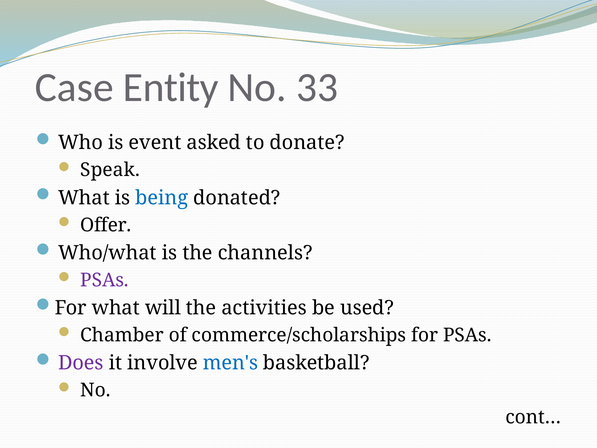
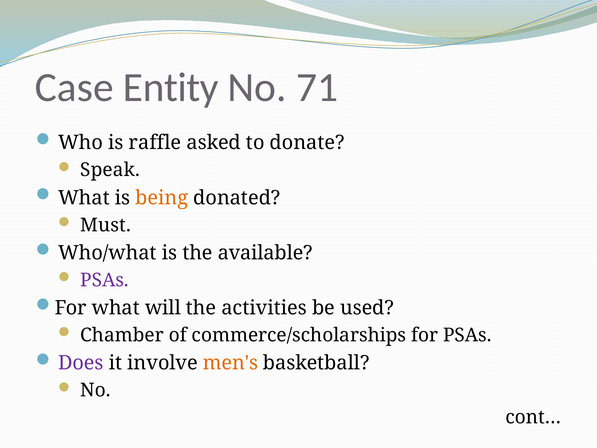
33: 33 -> 71
event: event -> raffle
being colour: blue -> orange
Offer: Offer -> Must
channels: channels -> available
men's colour: blue -> orange
